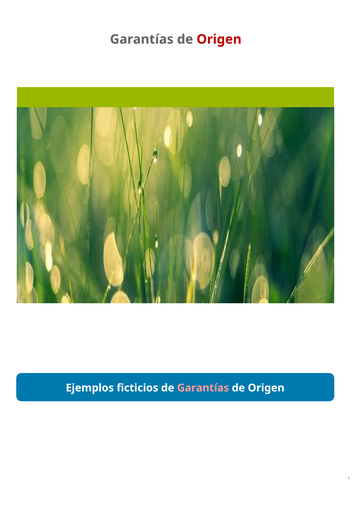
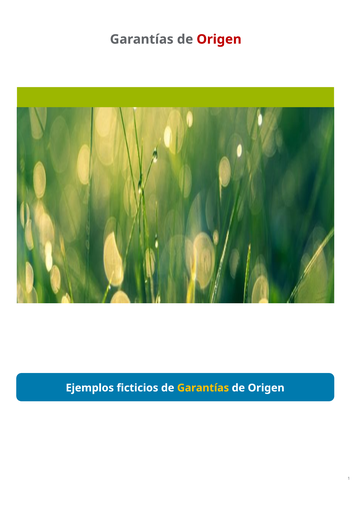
Garantías at (203, 388) colour: pink -> yellow
